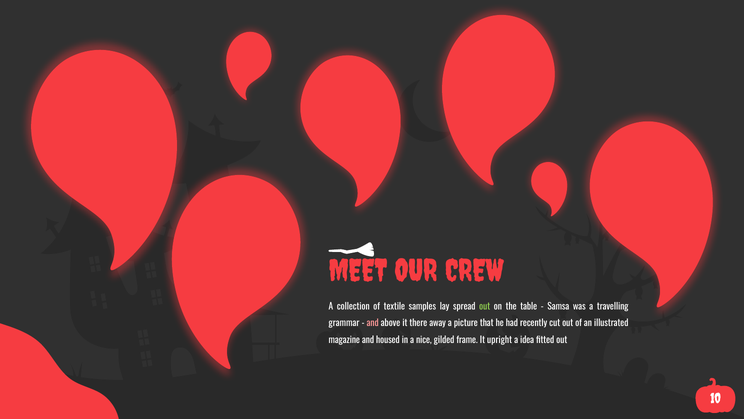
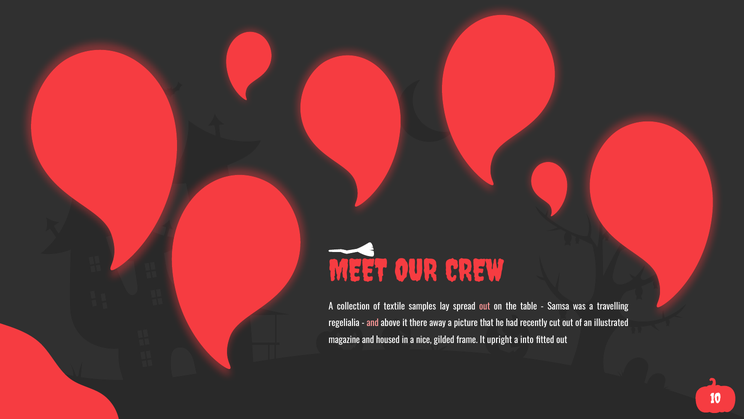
out at (485, 306) colour: light green -> pink
grammar: grammar -> regelialia
idea: idea -> into
